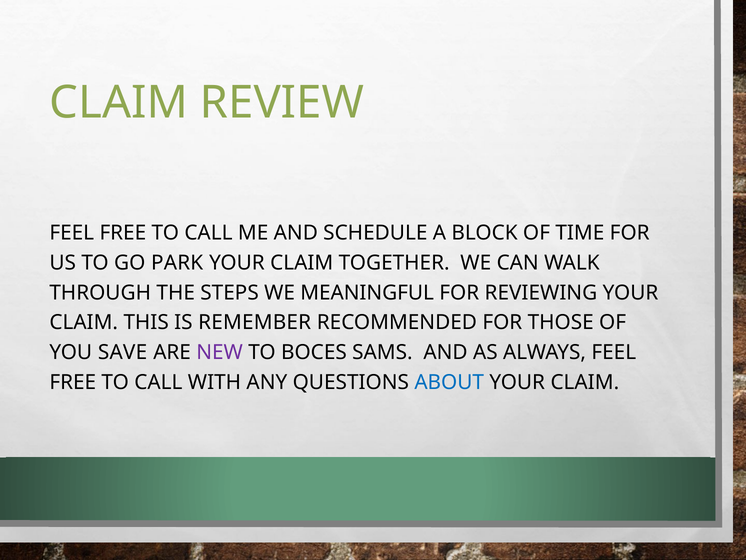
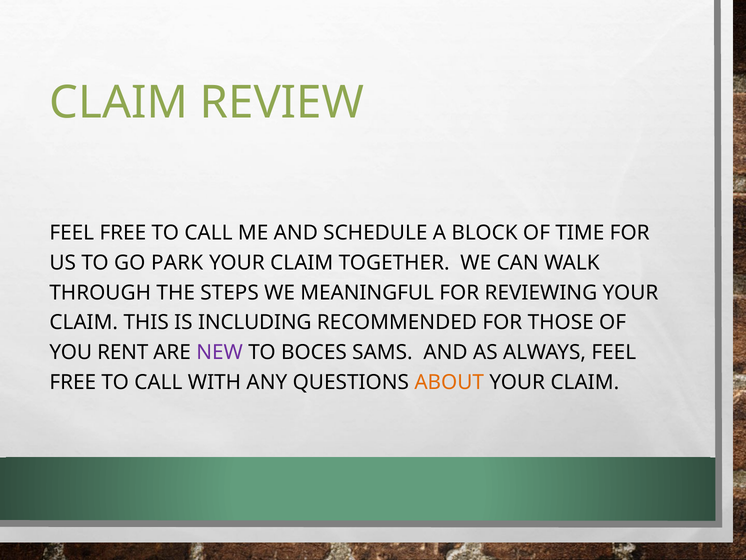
REMEMBER: REMEMBER -> INCLUDING
SAVE: SAVE -> RENT
ABOUT colour: blue -> orange
